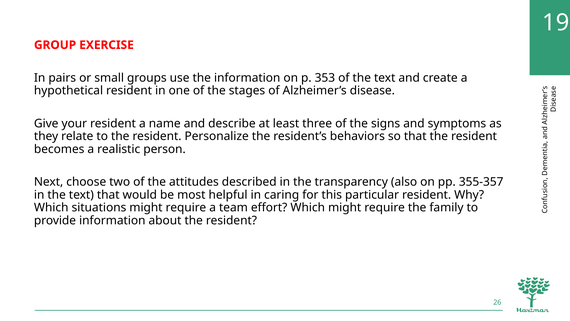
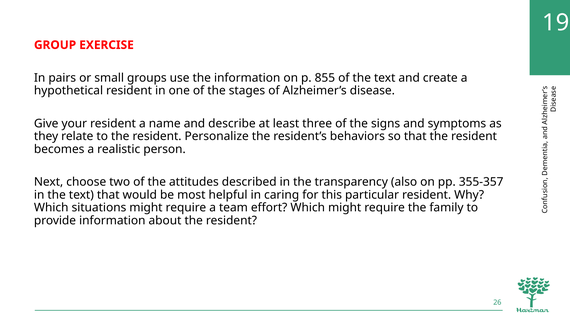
353: 353 -> 855
